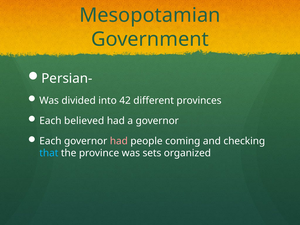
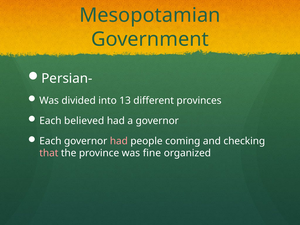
42: 42 -> 13
that colour: light blue -> pink
sets: sets -> fine
